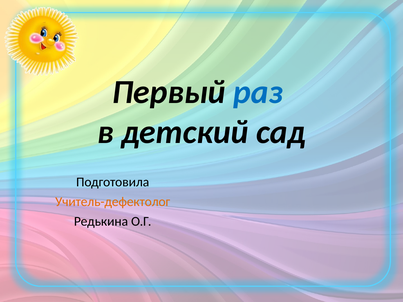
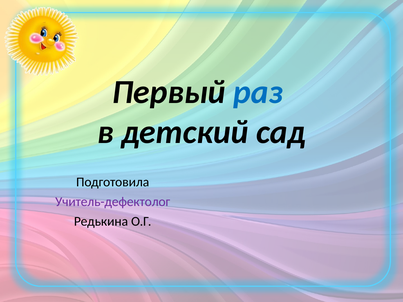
Учитель-дефектолог colour: orange -> purple
